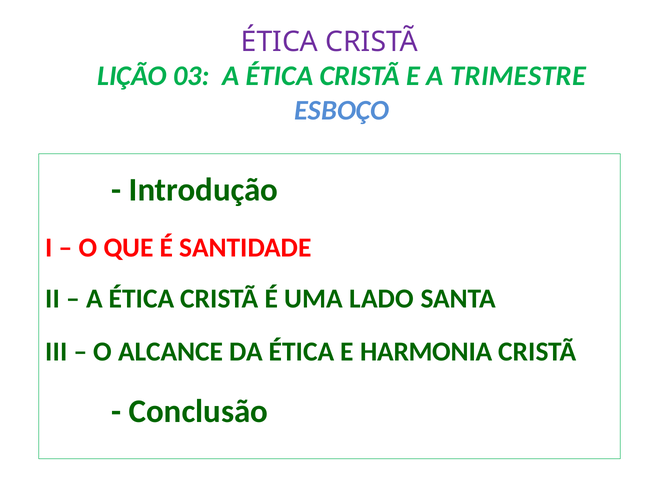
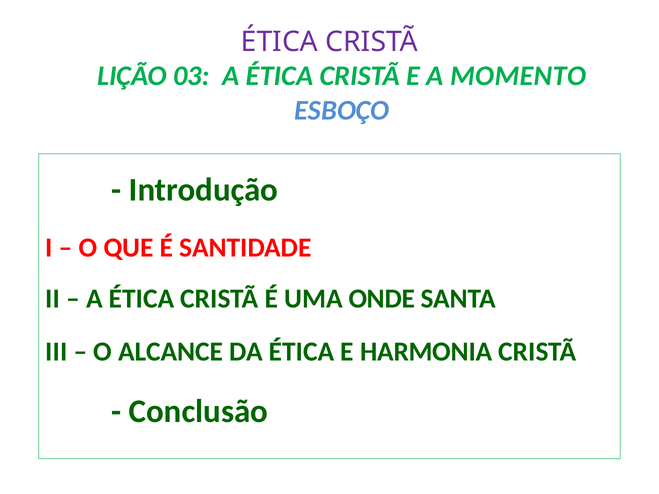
TRIMESTRE: TRIMESTRE -> MOMENTO
LADO: LADO -> ONDE
